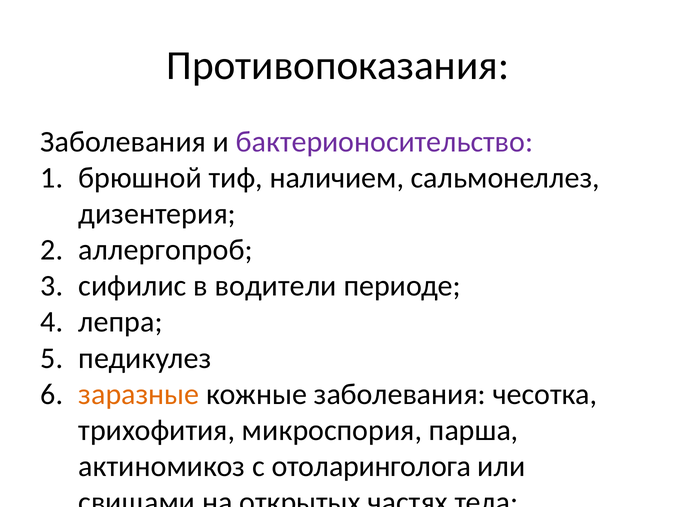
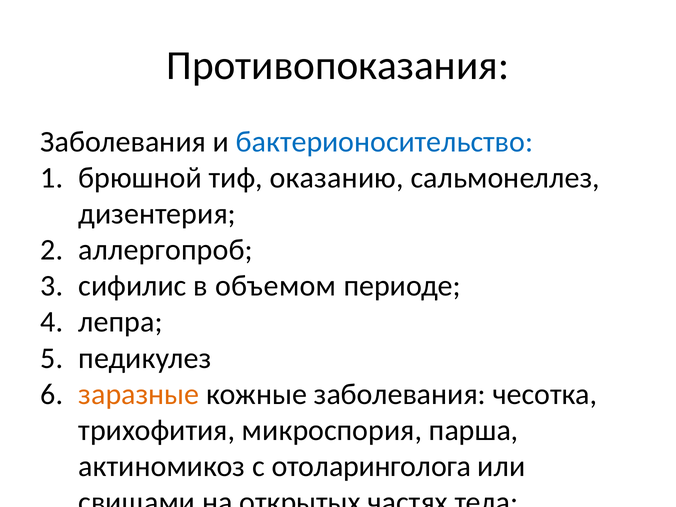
бактерионосительство colour: purple -> blue
тиф наличием: наличием -> оказанию
водители: водители -> объемом
